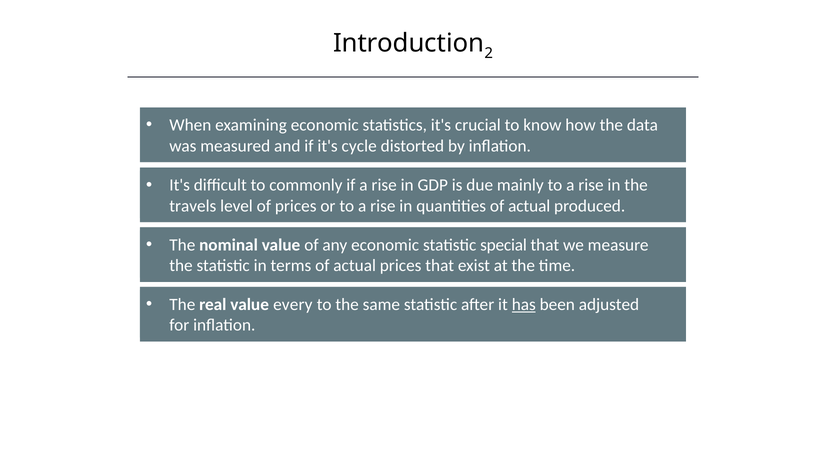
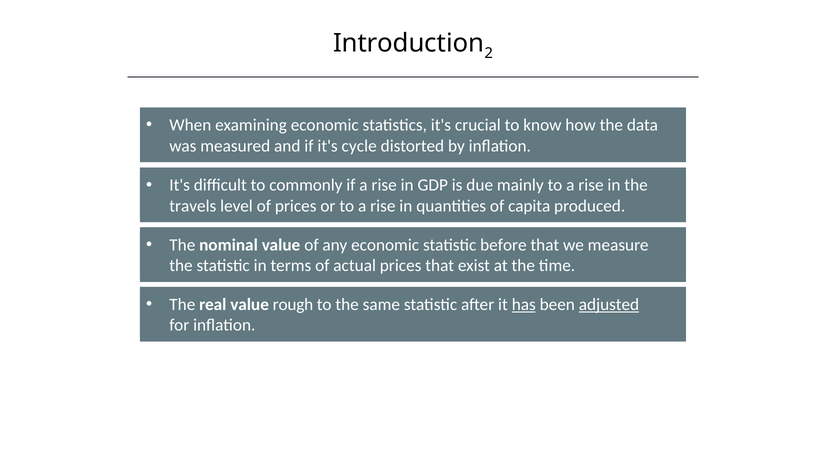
quantities of actual: actual -> capita
special: special -> before
every: every -> rough
adjusted underline: none -> present
